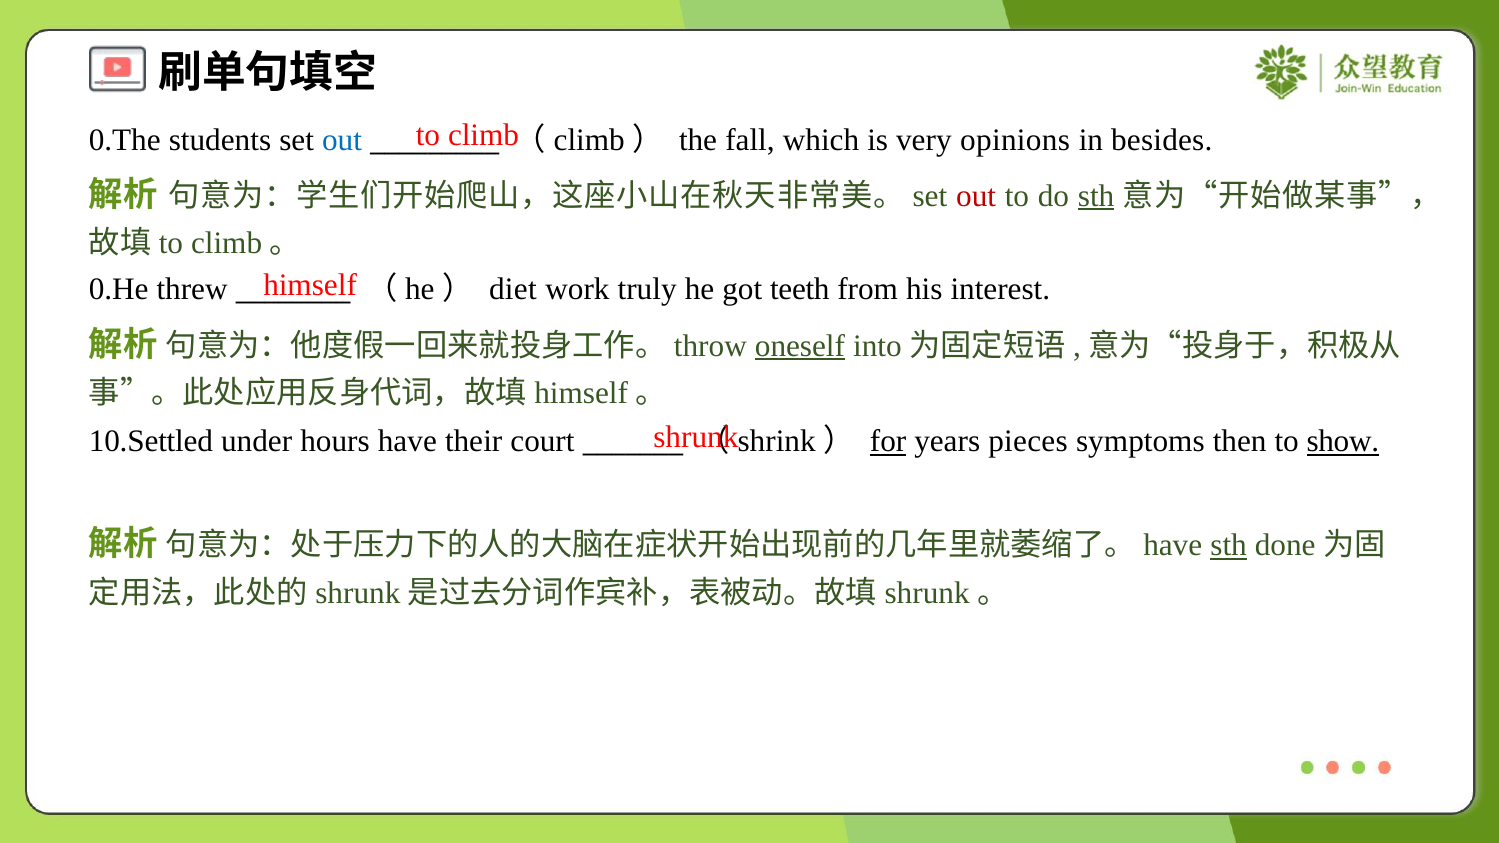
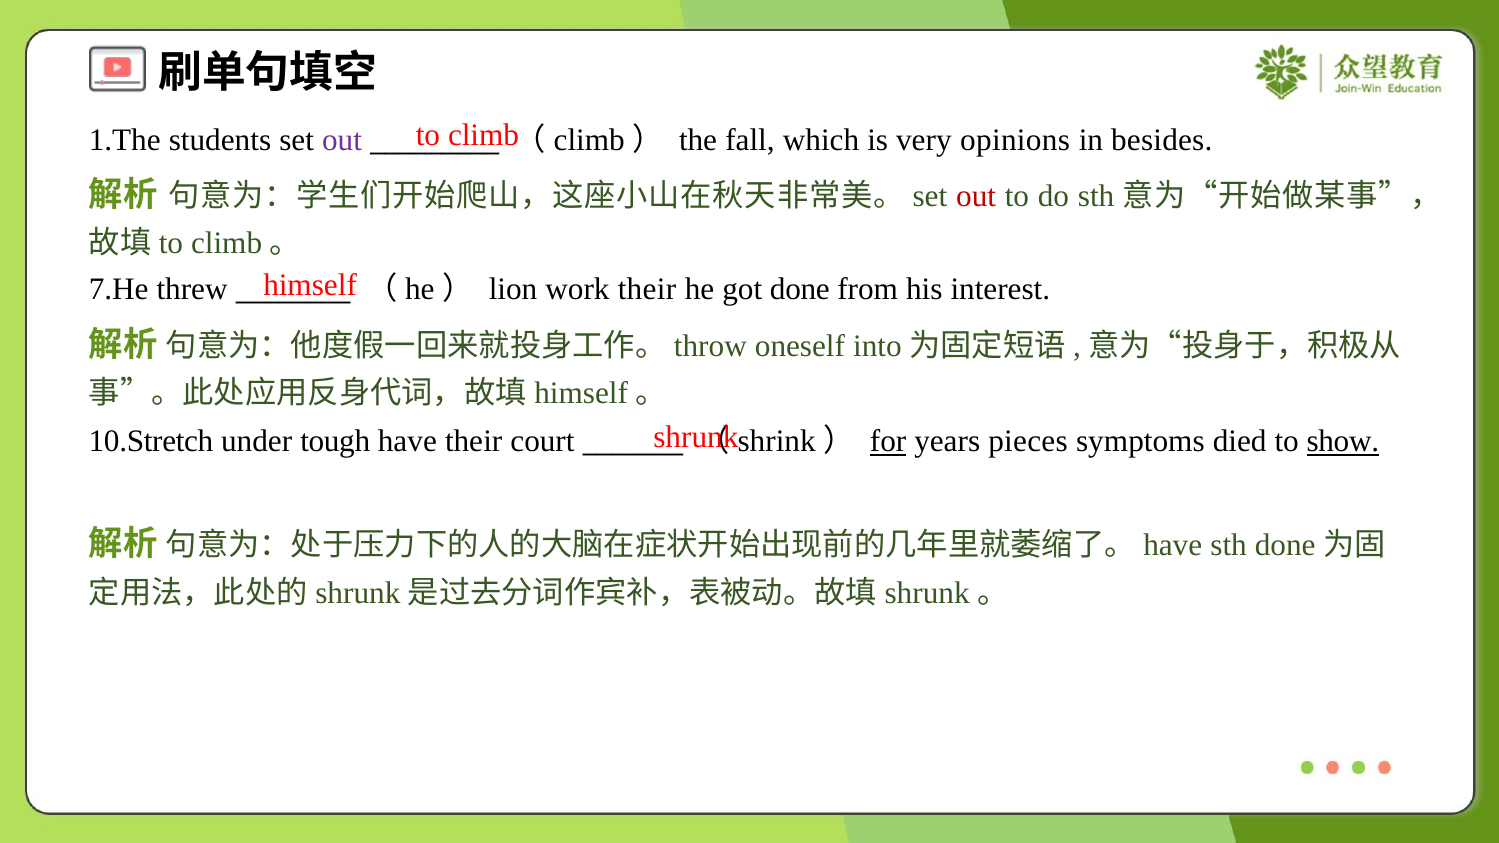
0.The: 0.The -> 1.The
out at (342, 140) colour: blue -> purple
sth at (1096, 196) underline: present -> none
0.He: 0.He -> 7.He
diet: diet -> lion
work truly: truly -> their
teeth: teeth -> done
oneself underline: present -> none
10.Settled: 10.Settled -> 10.Stretch
hours: hours -> tough
then: then -> died
sth at (1229, 545) underline: present -> none
